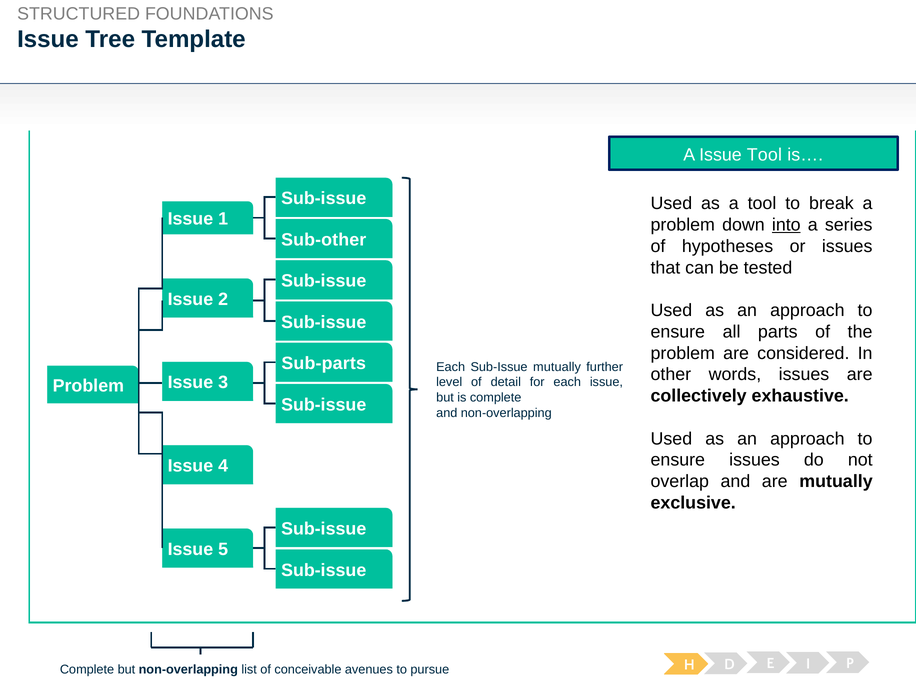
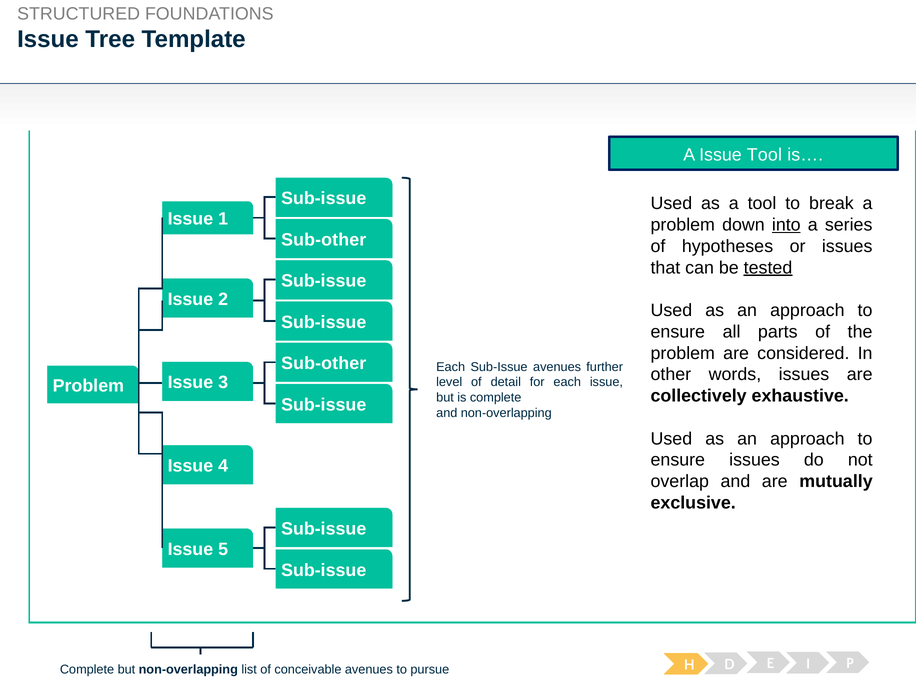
tested underline: none -> present
Sub-parts at (324, 364): Sub-parts -> Sub-other
Sub-Issue mutually: mutually -> avenues
